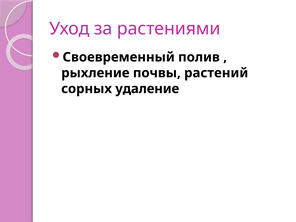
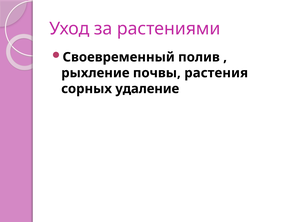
растений: растений -> растения
